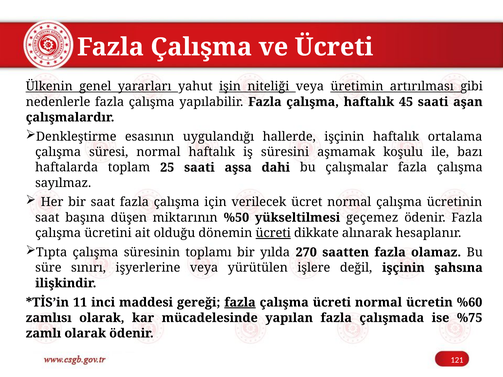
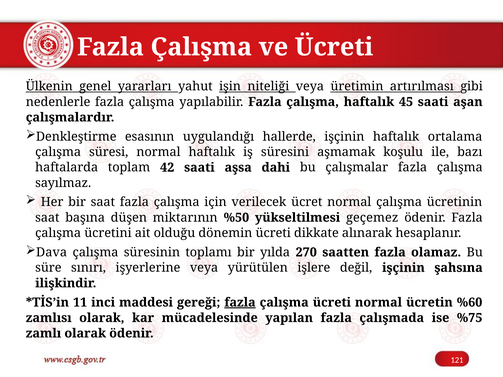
25: 25 -> 42
ücreti at (273, 233) underline: present -> none
Tıpta: Tıpta -> Dava
